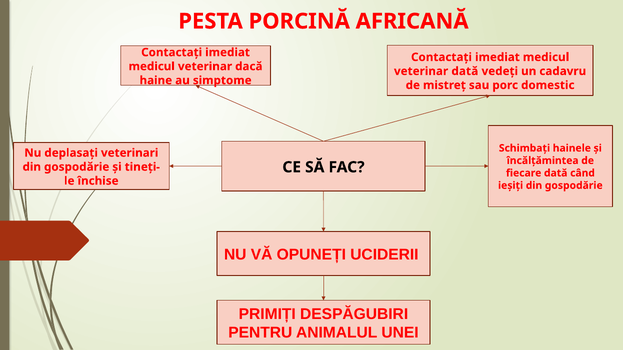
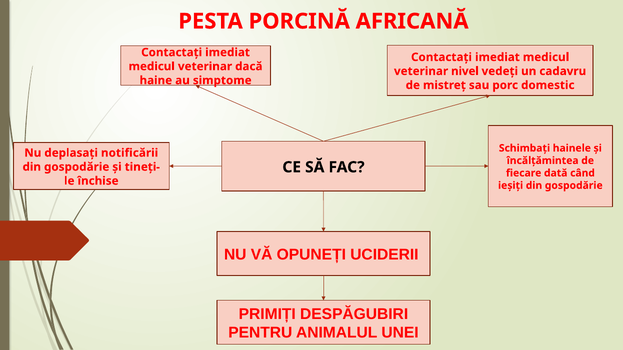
veterinar dată: dată -> nivel
veterinari: veterinari -> notificării
